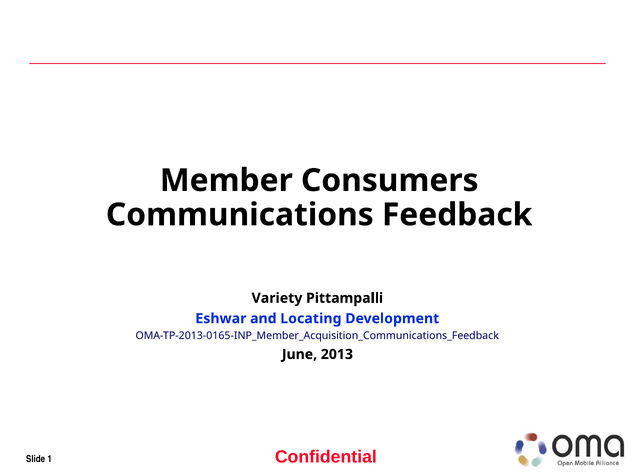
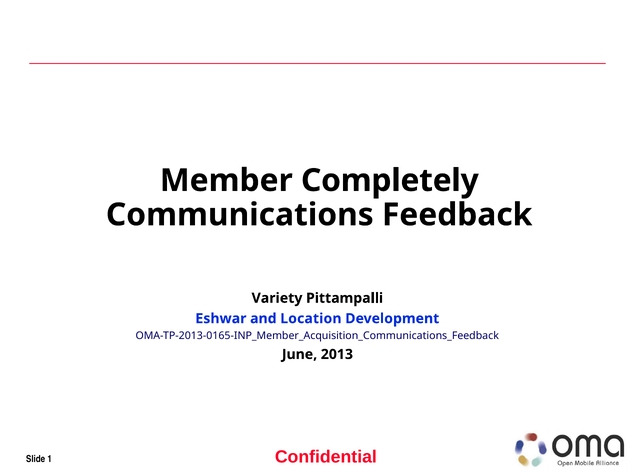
Consumers: Consumers -> Completely
Locating: Locating -> Location
